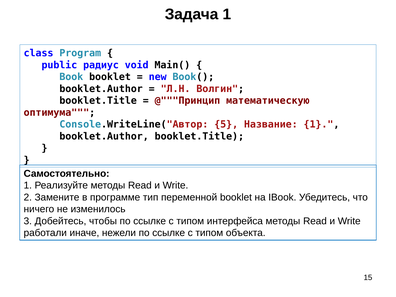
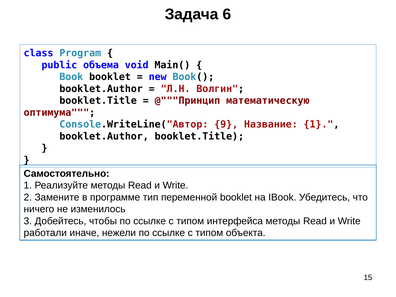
Задача 1: 1 -> 6
радиус: радиус -> объема
5: 5 -> 9
